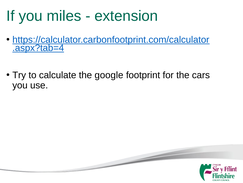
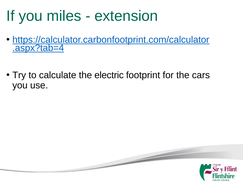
google: google -> electric
